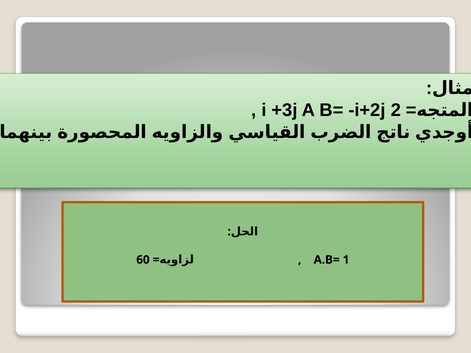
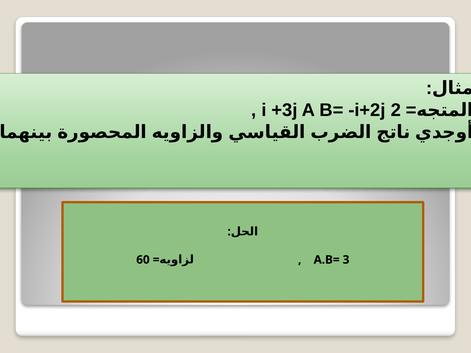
1: 1 -> 3
